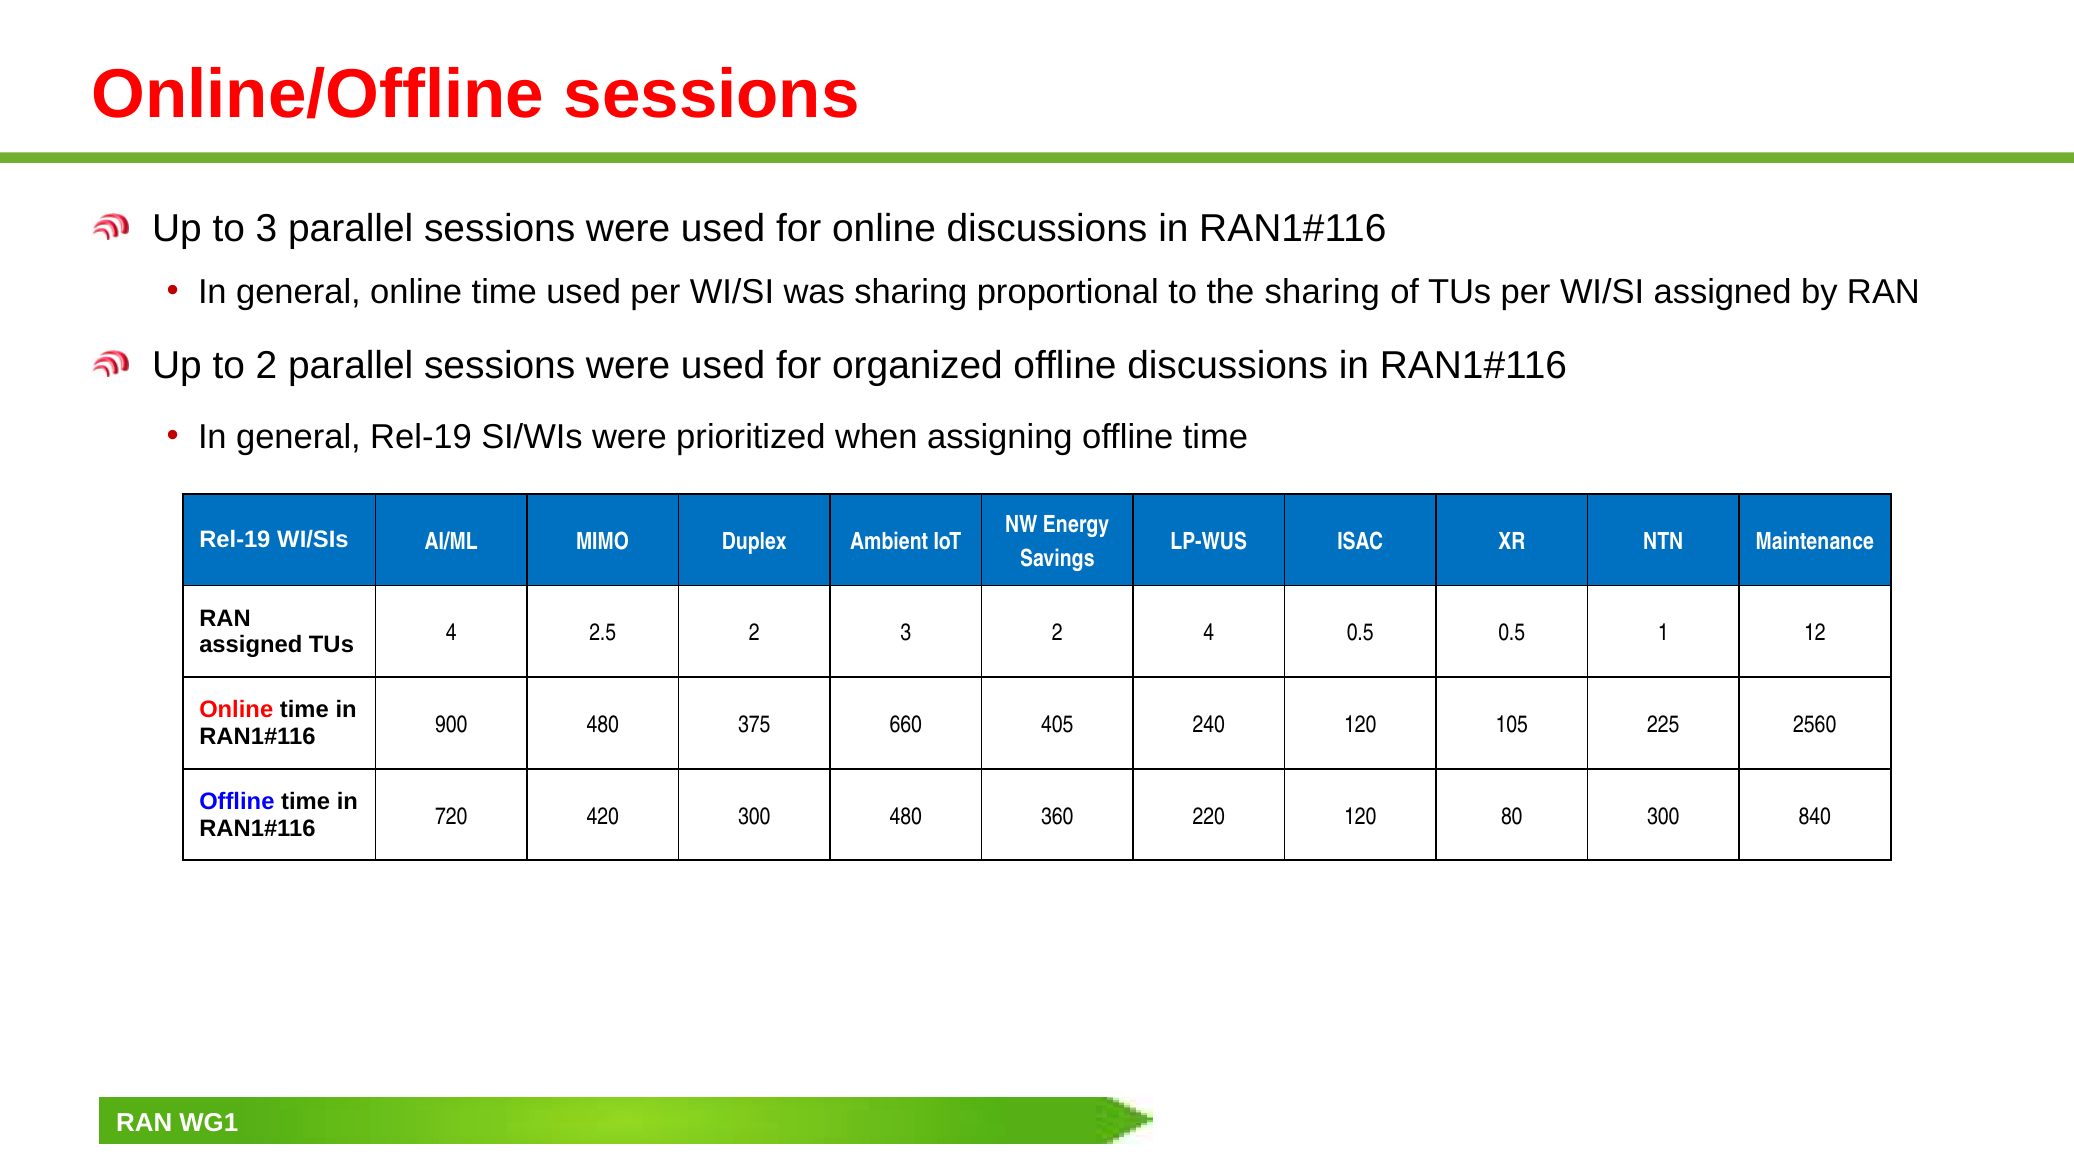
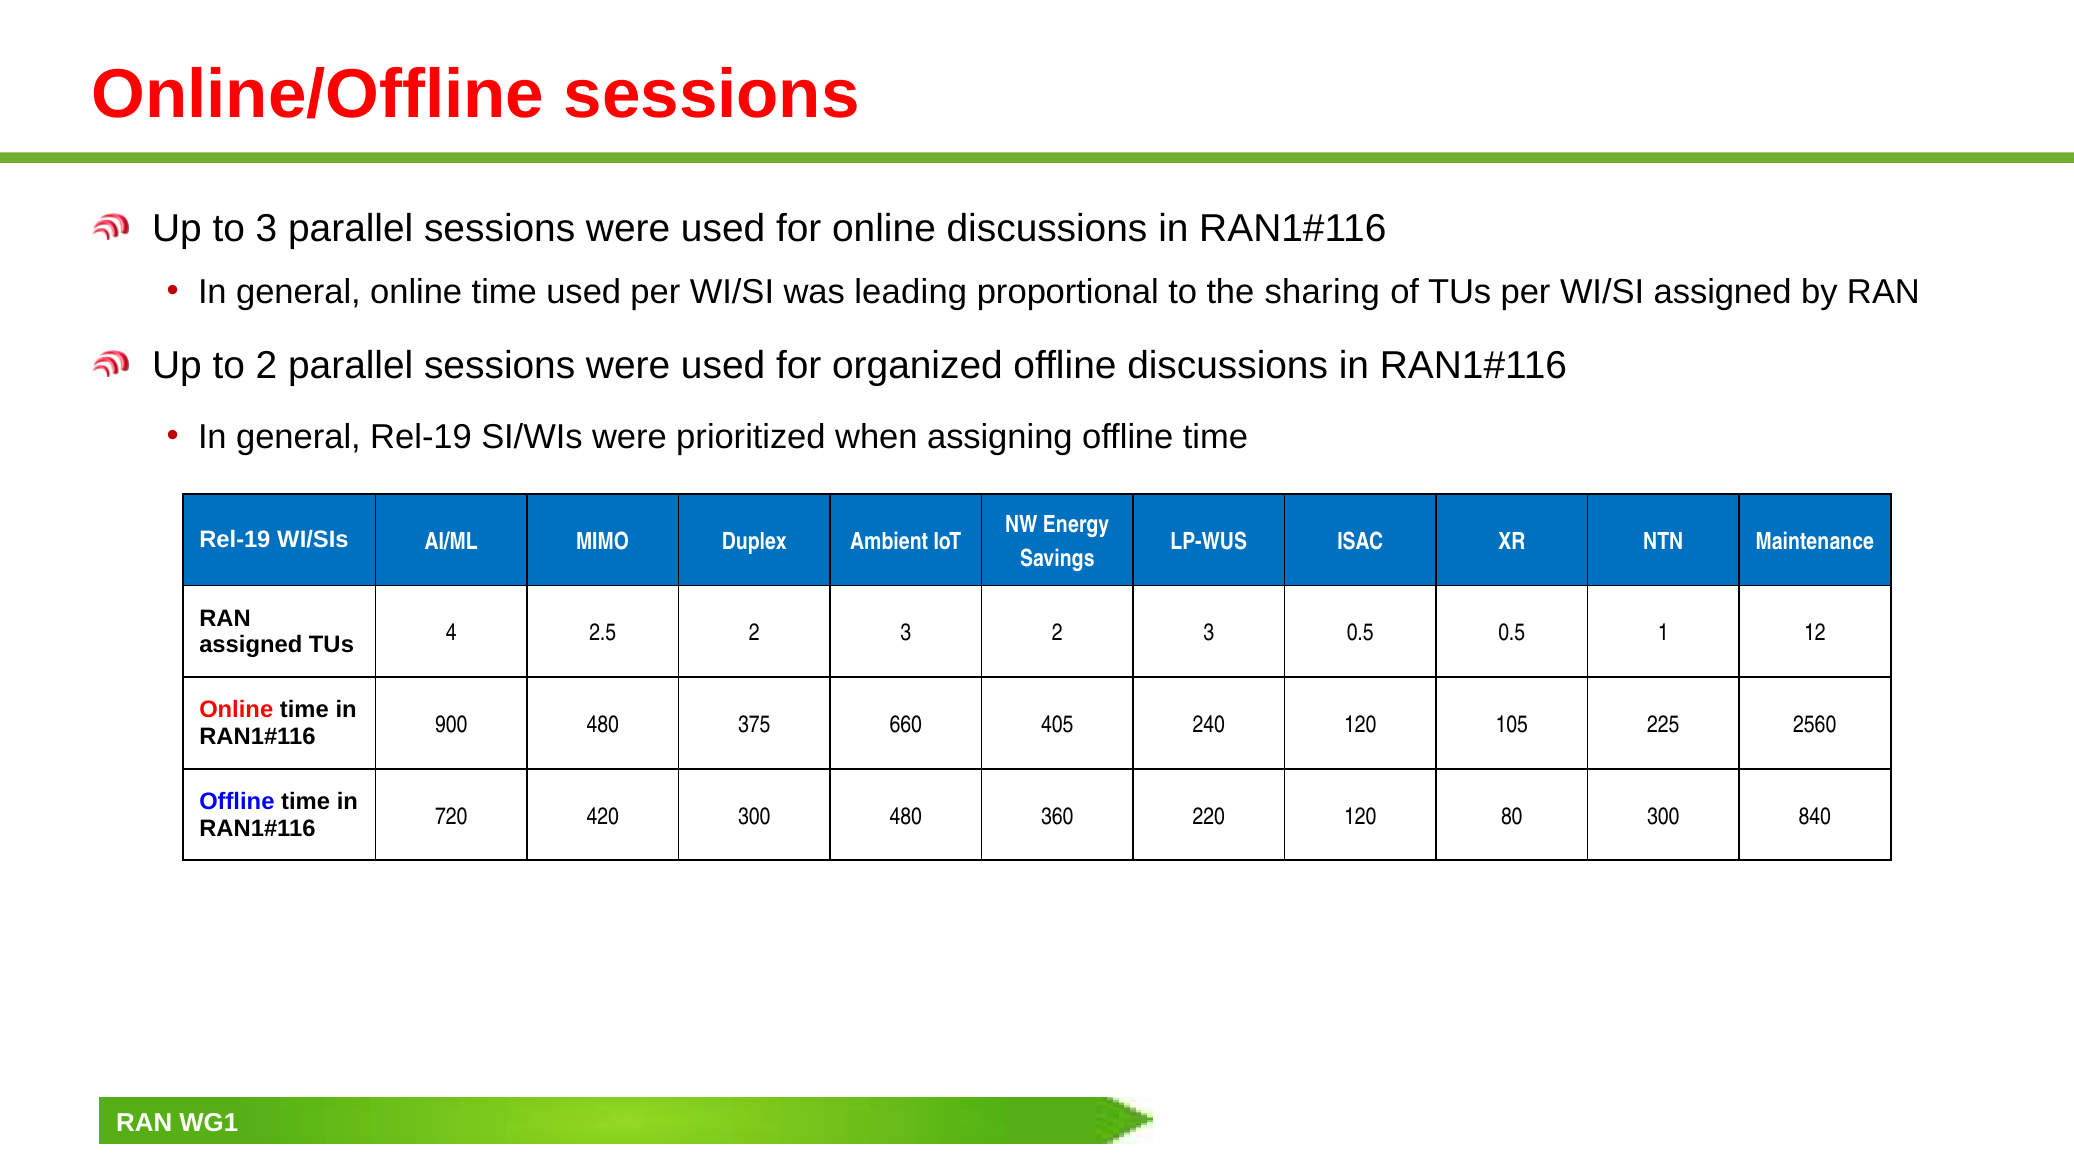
was sharing: sharing -> leading
3 2 4: 4 -> 3
